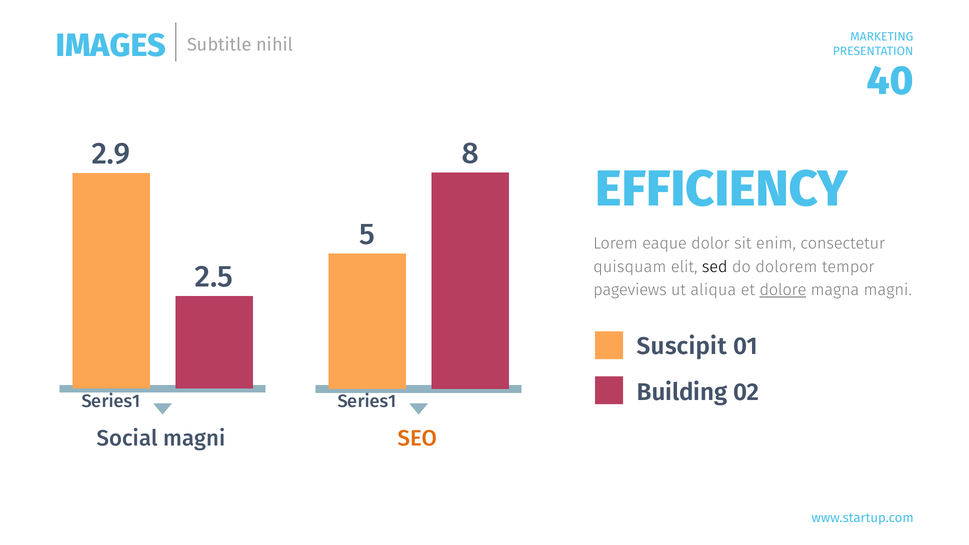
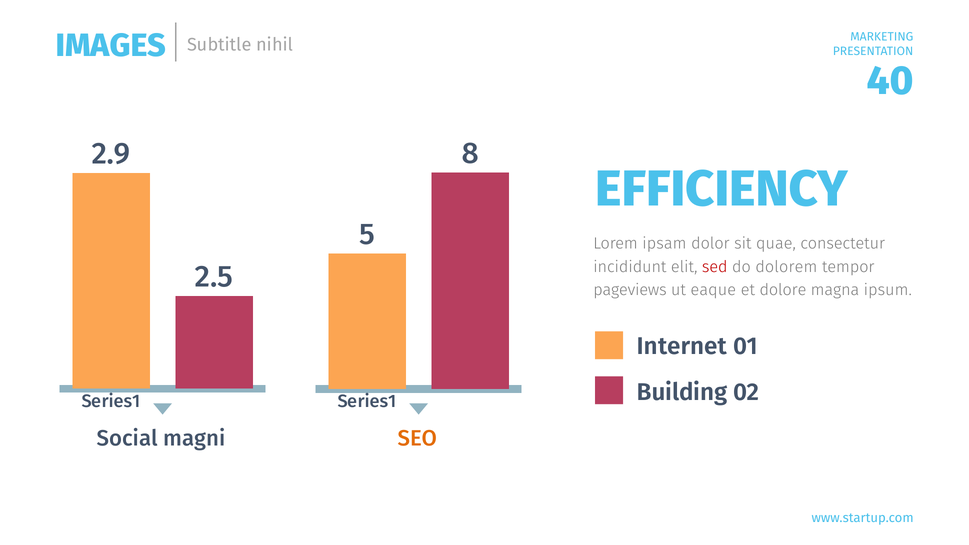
eaque: eaque -> ipsam
enim: enim -> quae
quisquam: quisquam -> incididunt
sed colour: black -> red
aliqua: aliqua -> eaque
dolore underline: present -> none
magna magni: magni -> ipsum
Suscipit: Suscipit -> Internet
